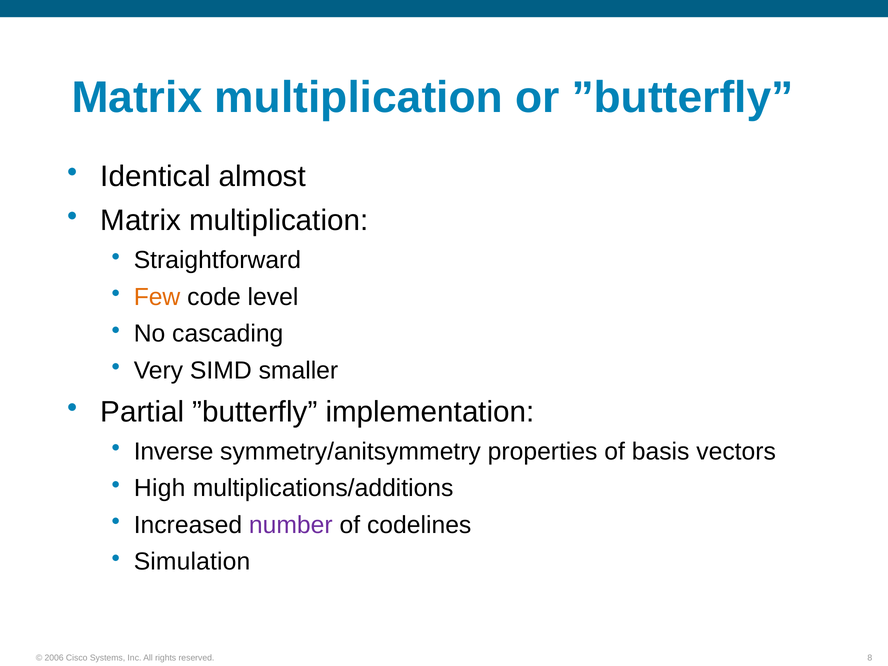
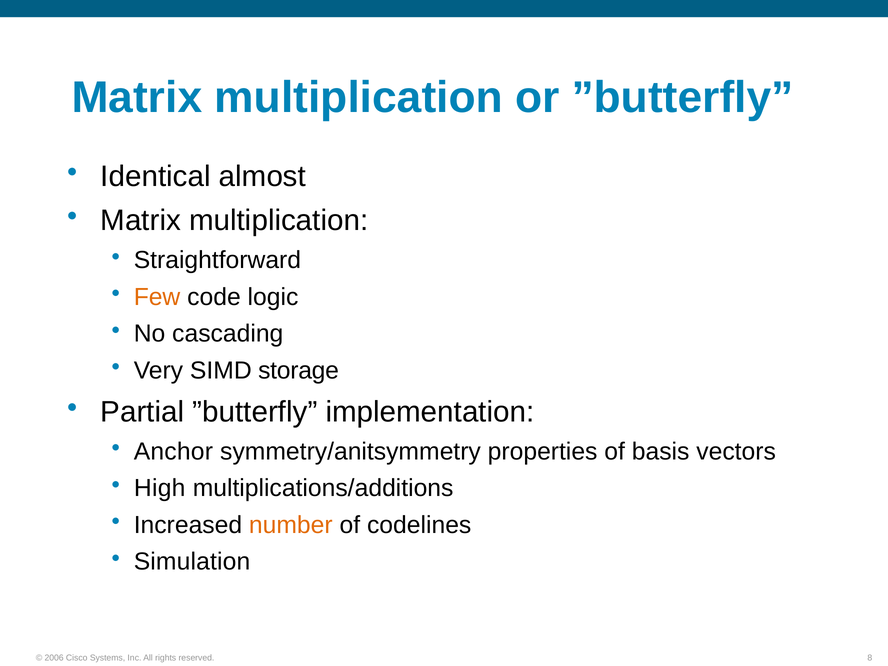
level: level -> logic
smaller: smaller -> storage
Inverse: Inverse -> Anchor
number colour: purple -> orange
